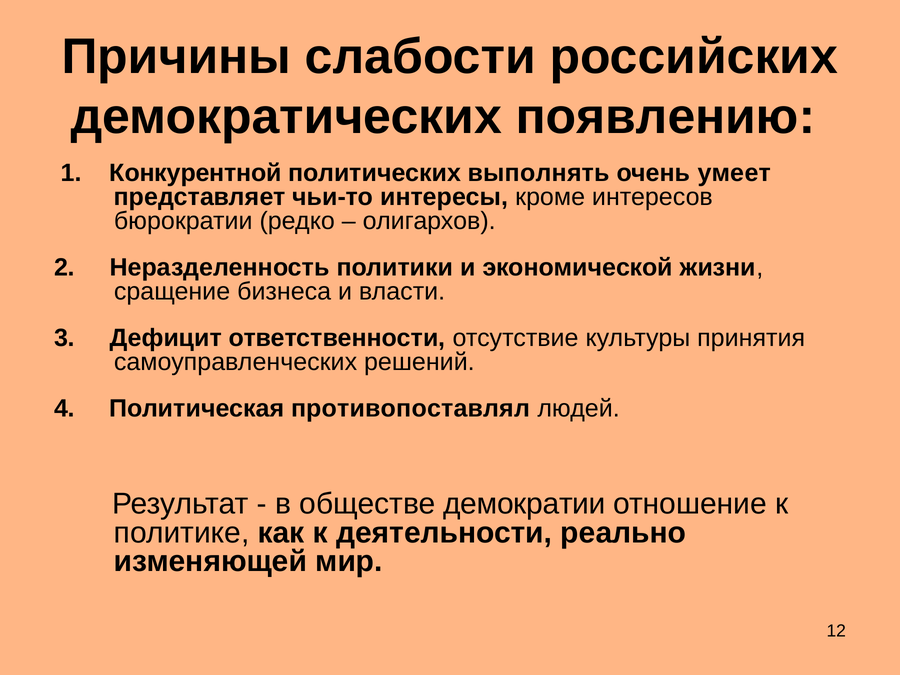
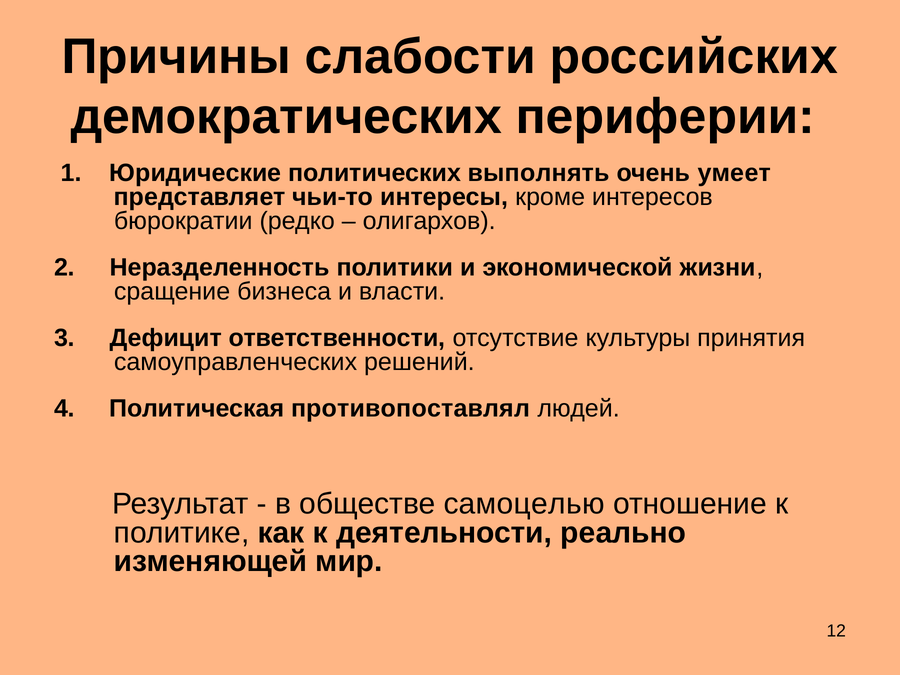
появлению: появлению -> периферии
Конкурентной: Конкурентной -> Юридические
демократии: демократии -> самоцелью
